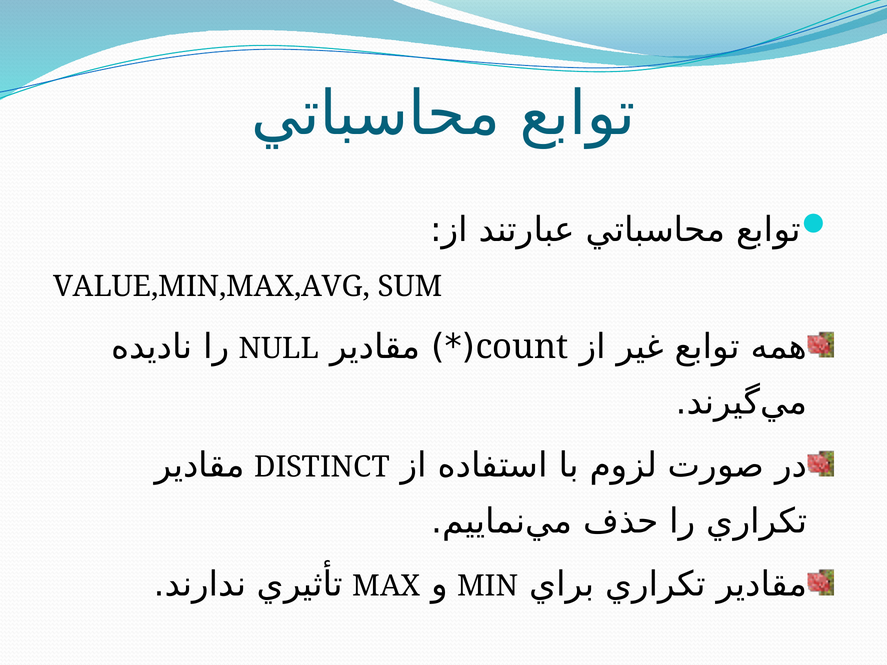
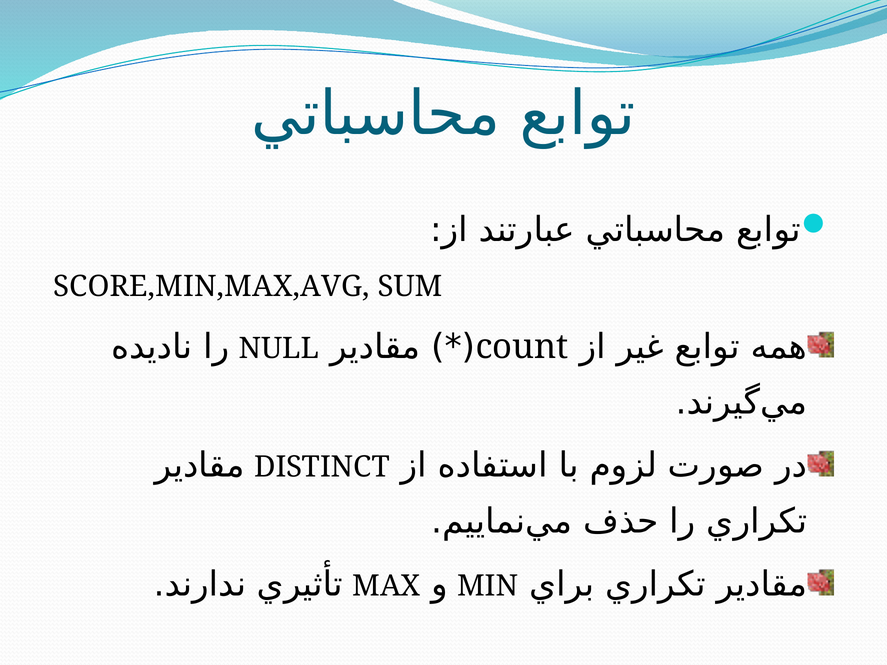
VALUE,MIN,MAX,AVG: VALUE,MIN,MAX,AVG -> SCORE,MIN,MAX,AVG
